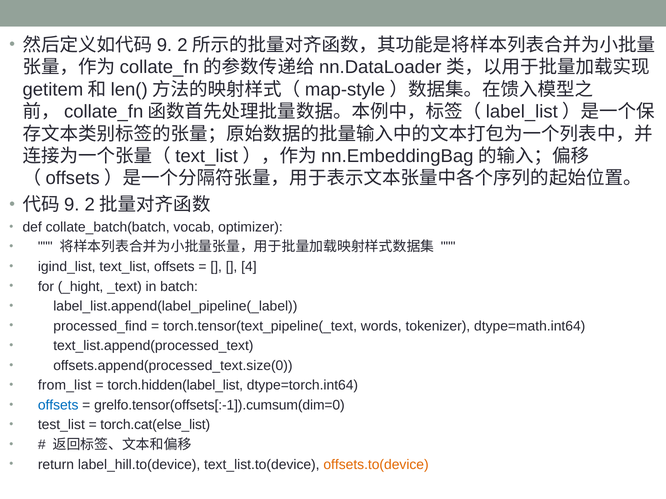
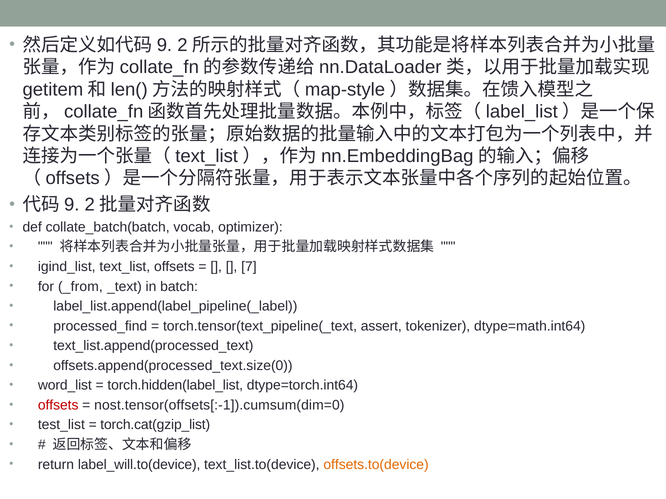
4: 4 -> 7
_hight: _hight -> _from
words: words -> assert
from_list: from_list -> word_list
offsets at (58, 406) colour: blue -> red
grelfo.tensor(offsets[:-1]).cumsum(dim=0: grelfo.tensor(offsets[:-1]).cumsum(dim=0 -> nost.tensor(offsets[:-1]).cumsum(dim=0
torch.cat(else_list: torch.cat(else_list -> torch.cat(gzip_list
label_hill.to(device: label_hill.to(device -> label_will.to(device
